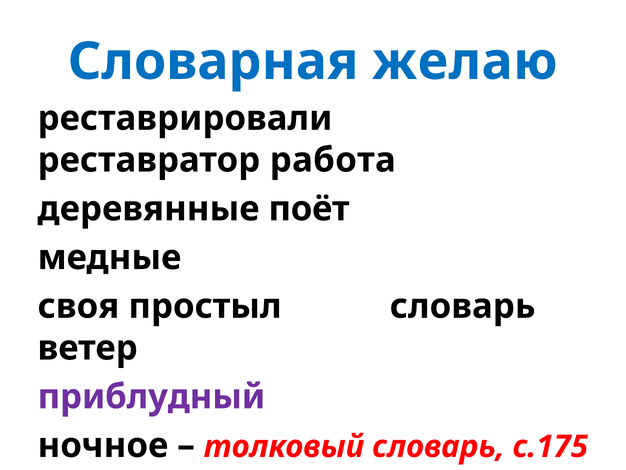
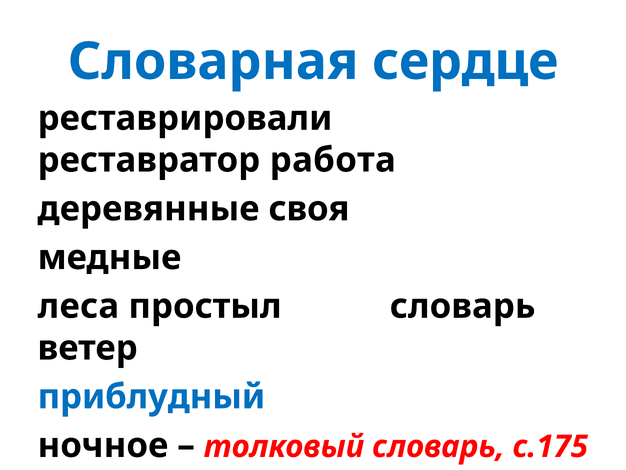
желаю: желаю -> сердце
поёт: поёт -> своя
своя: своя -> леса
приблудный colour: purple -> blue
